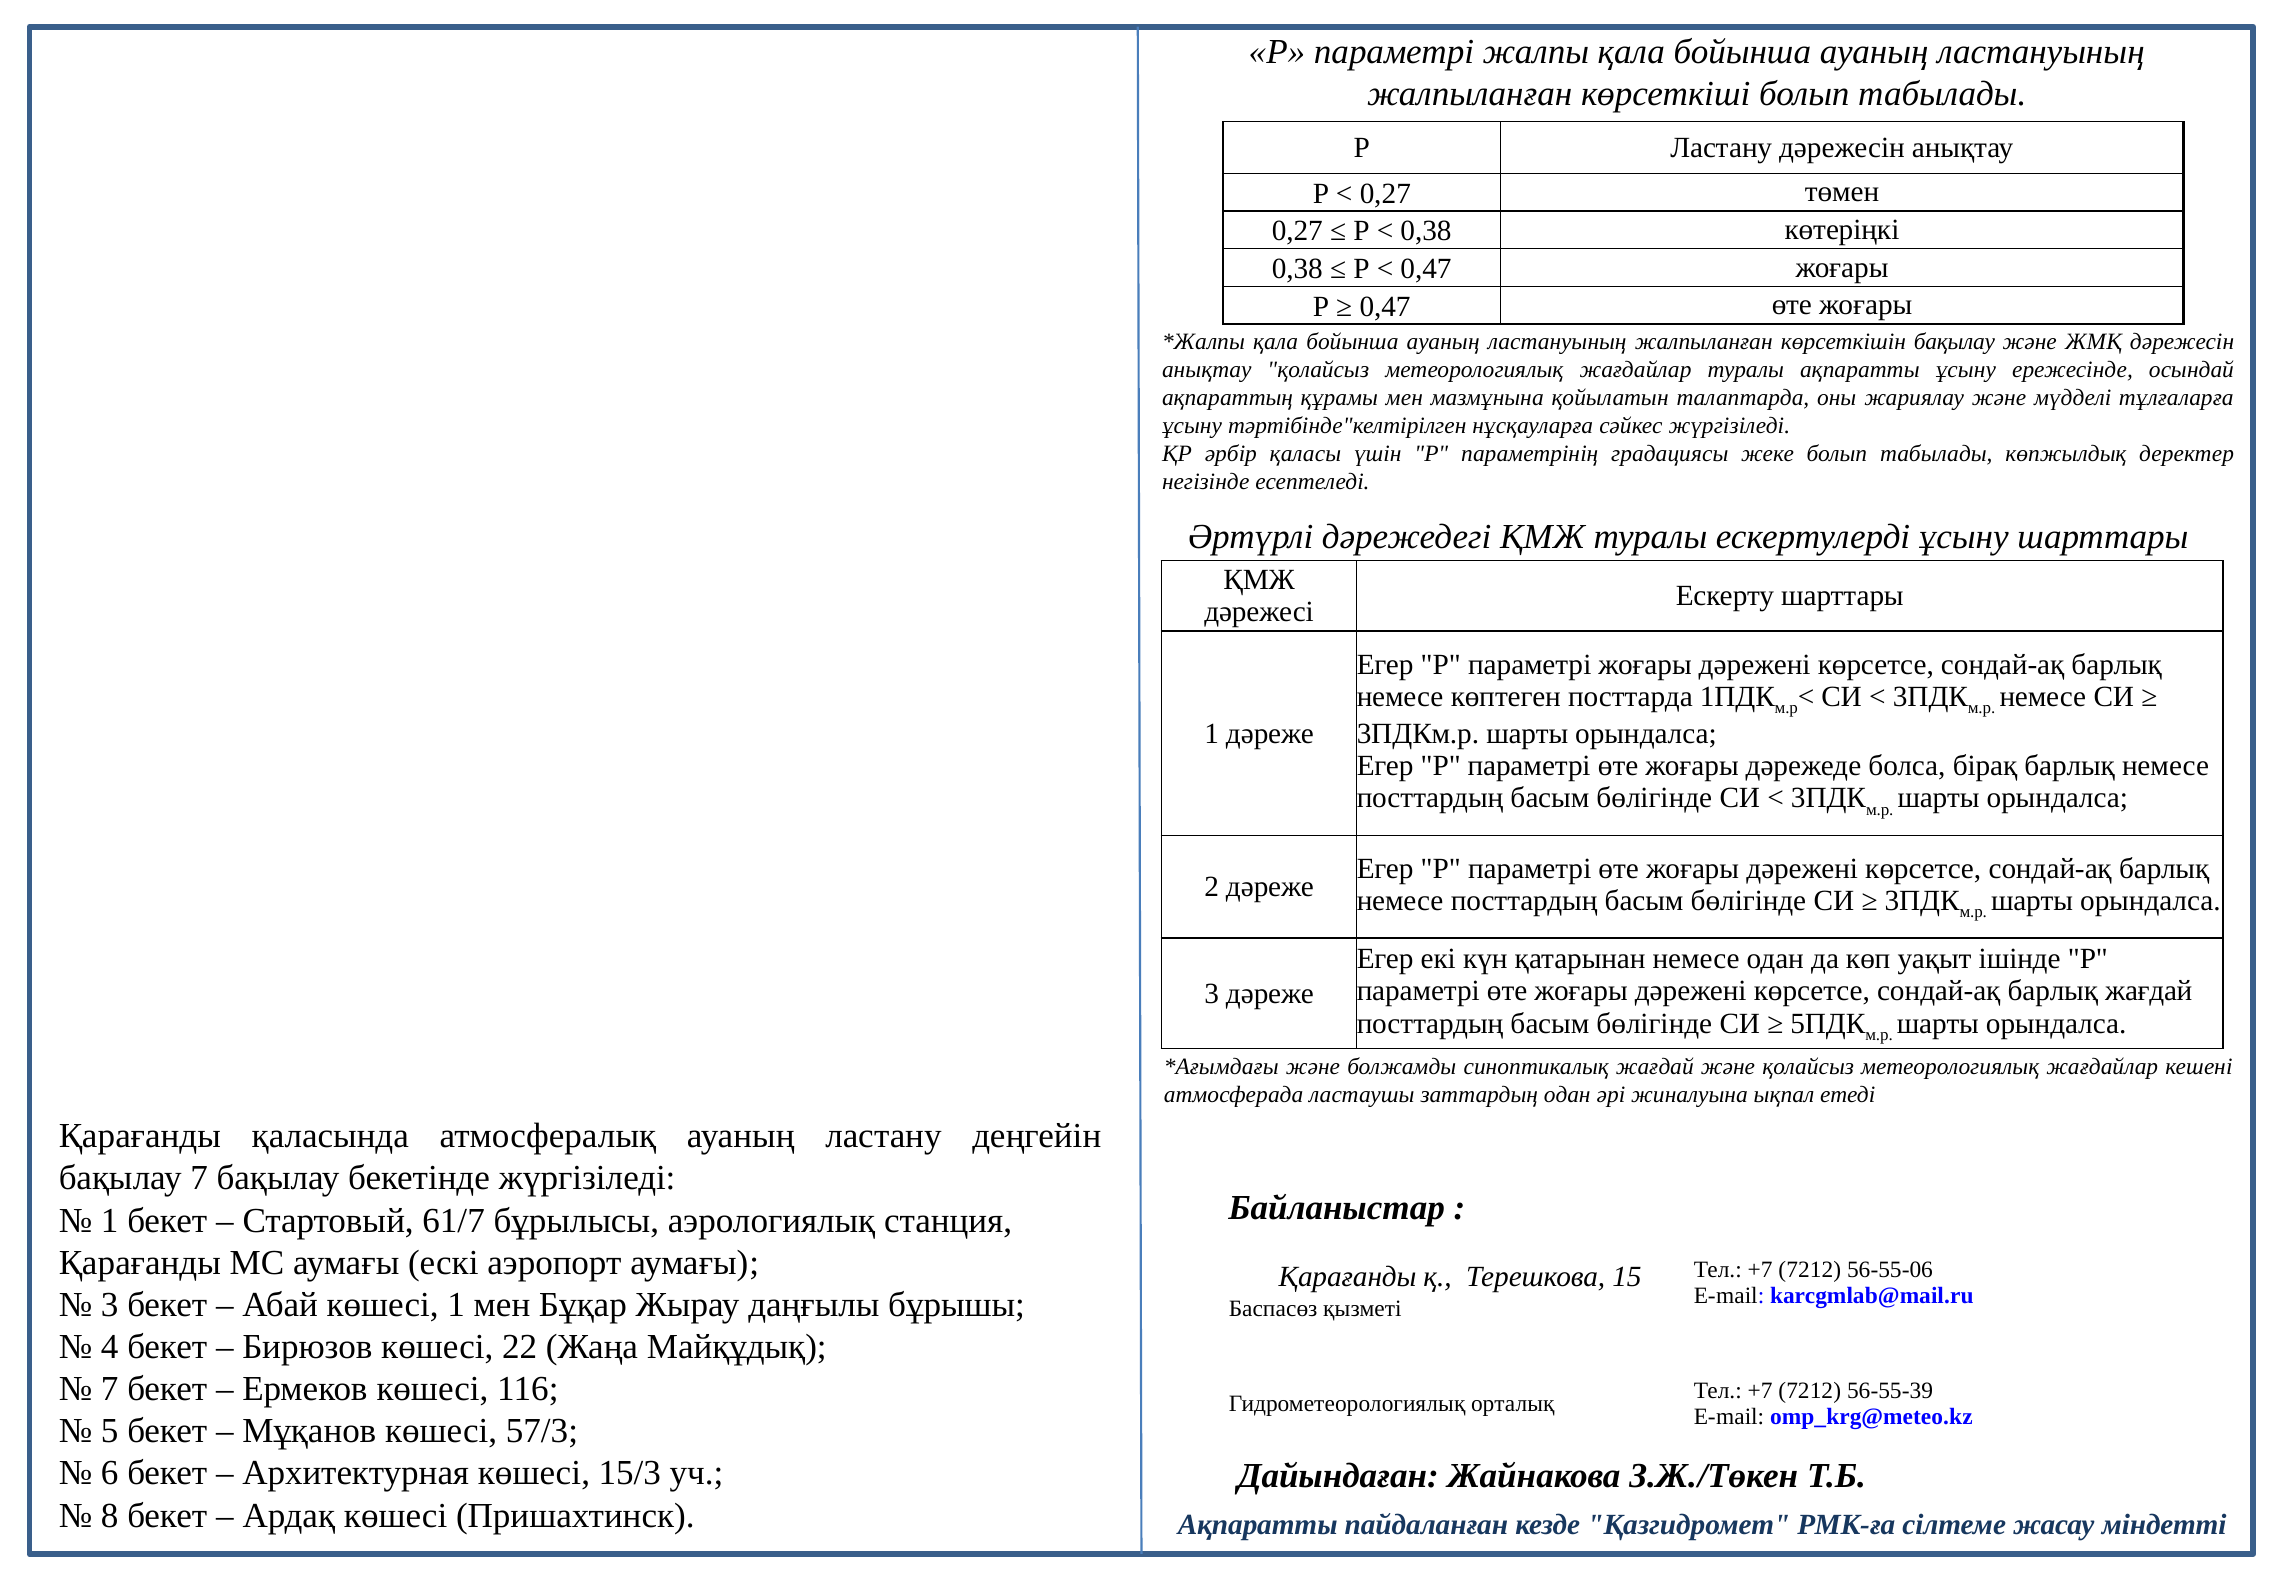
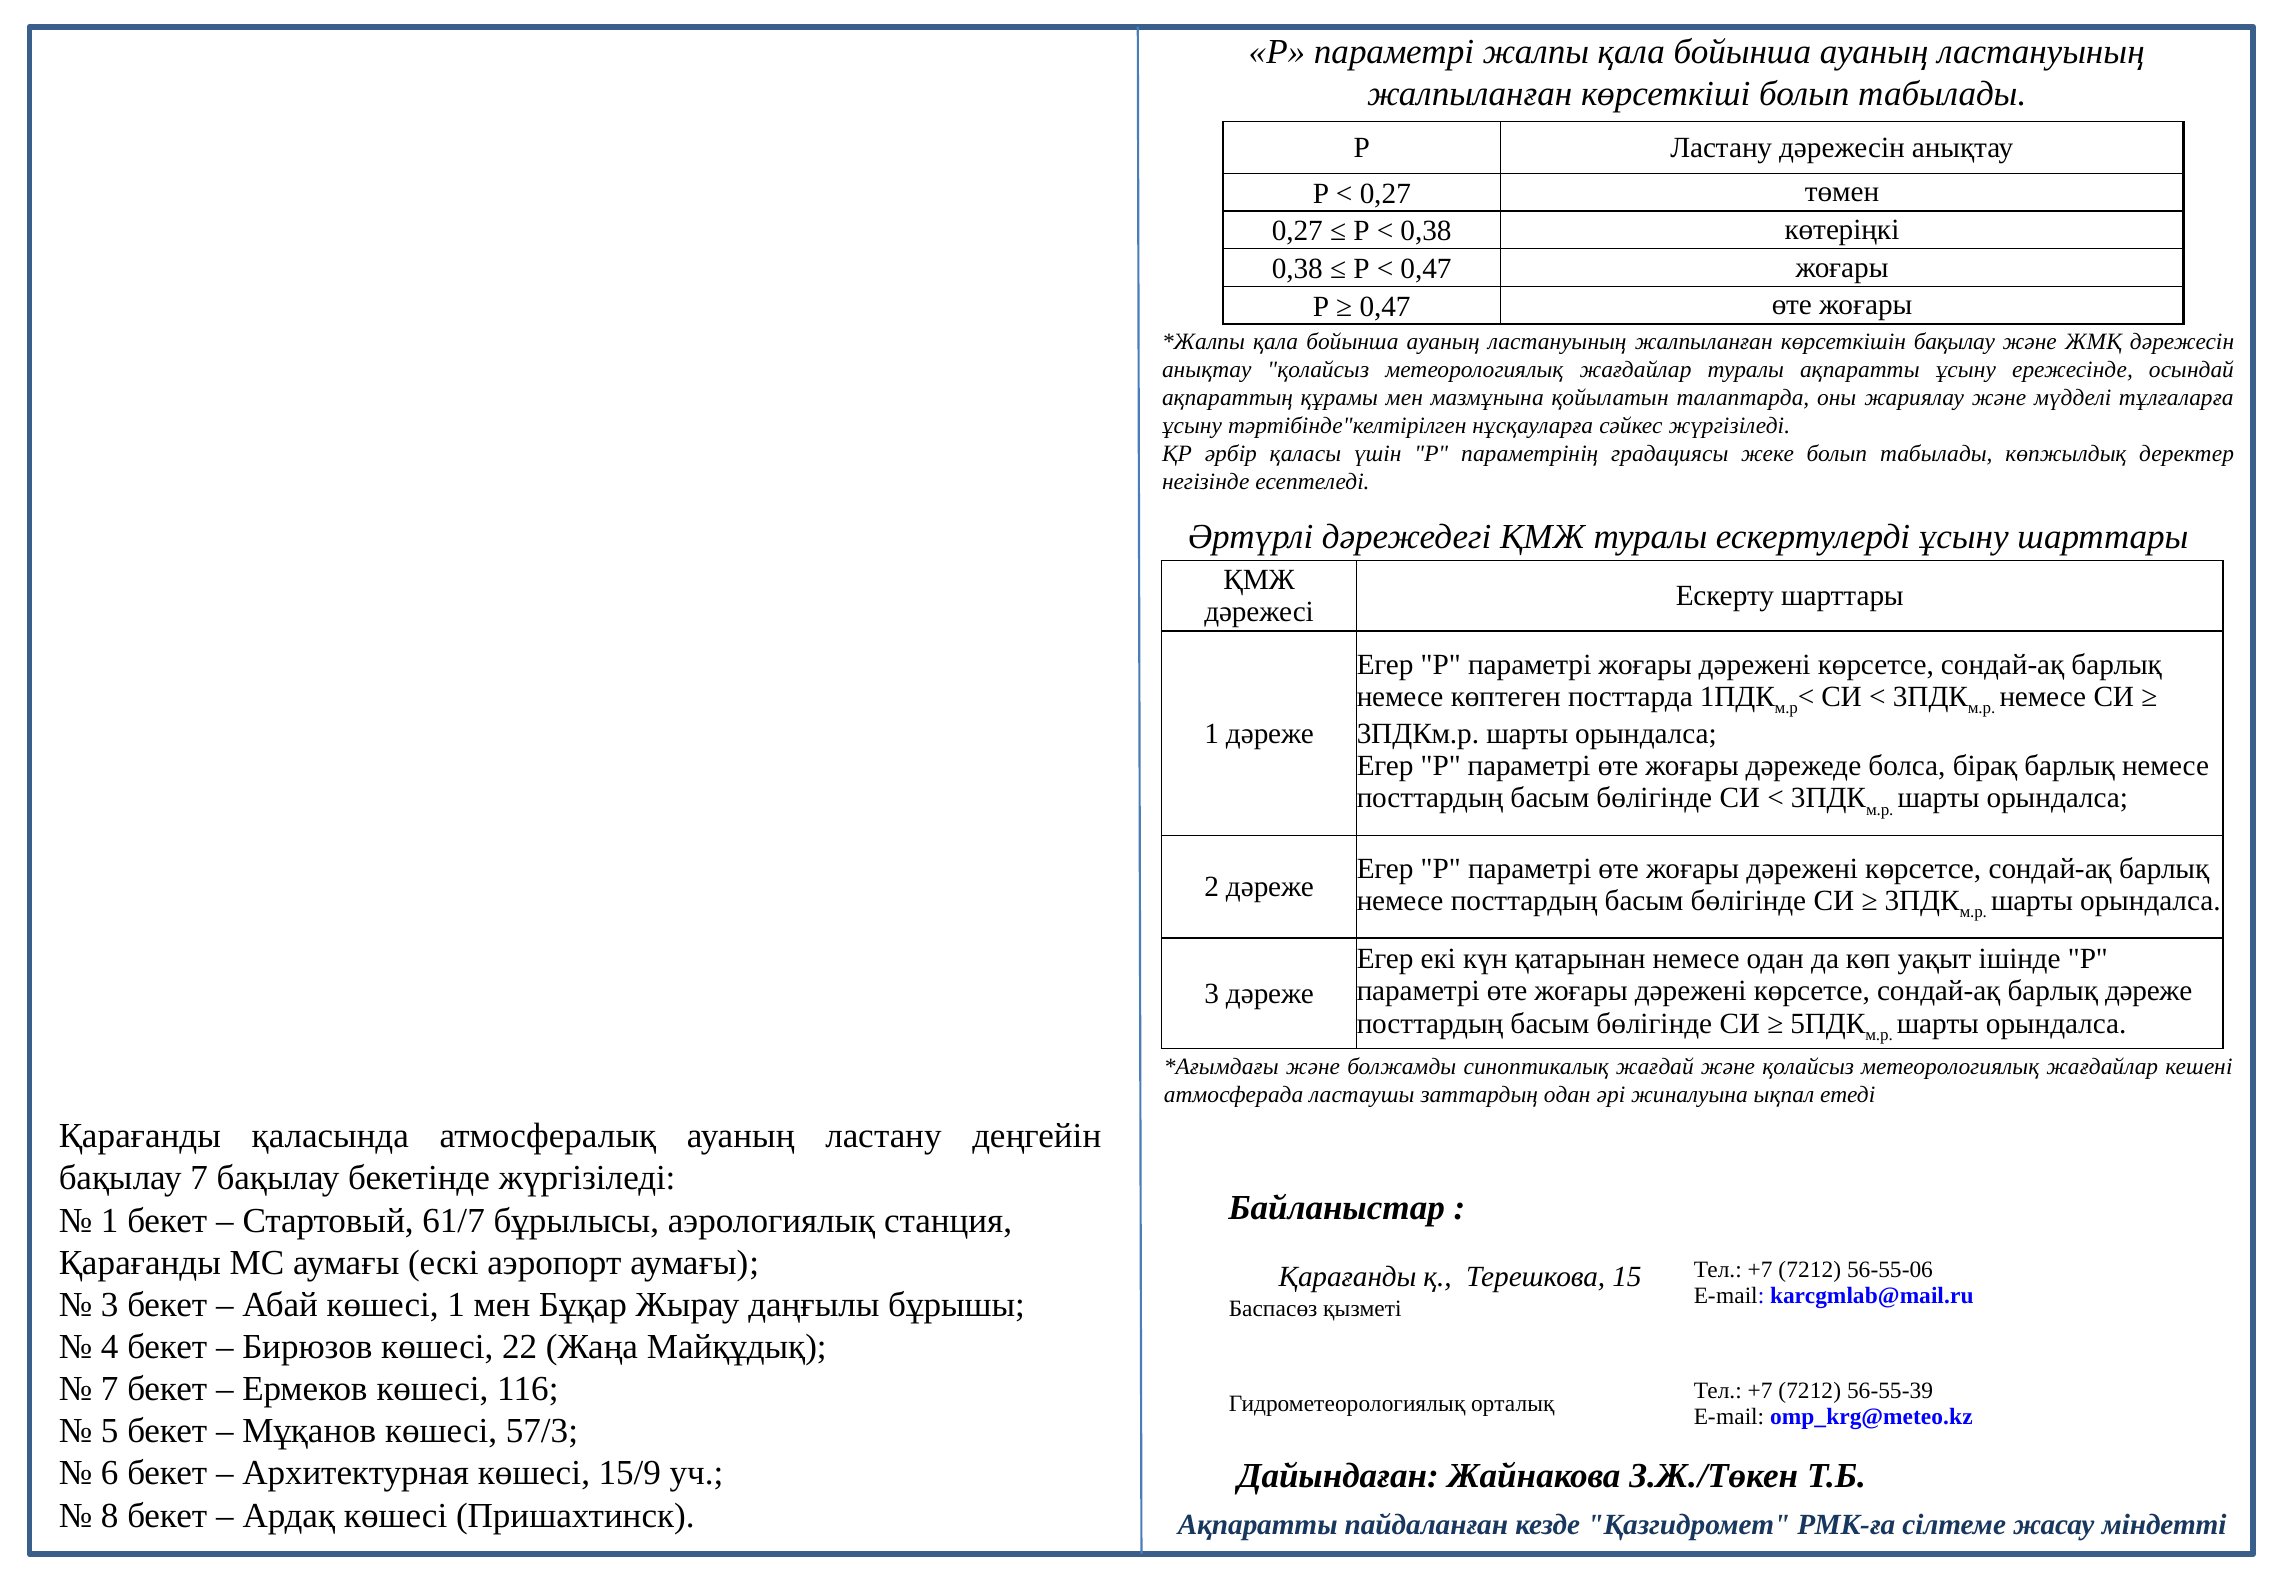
барлық жағдай: жағдай -> дәреже
15/3: 15/3 -> 15/9
